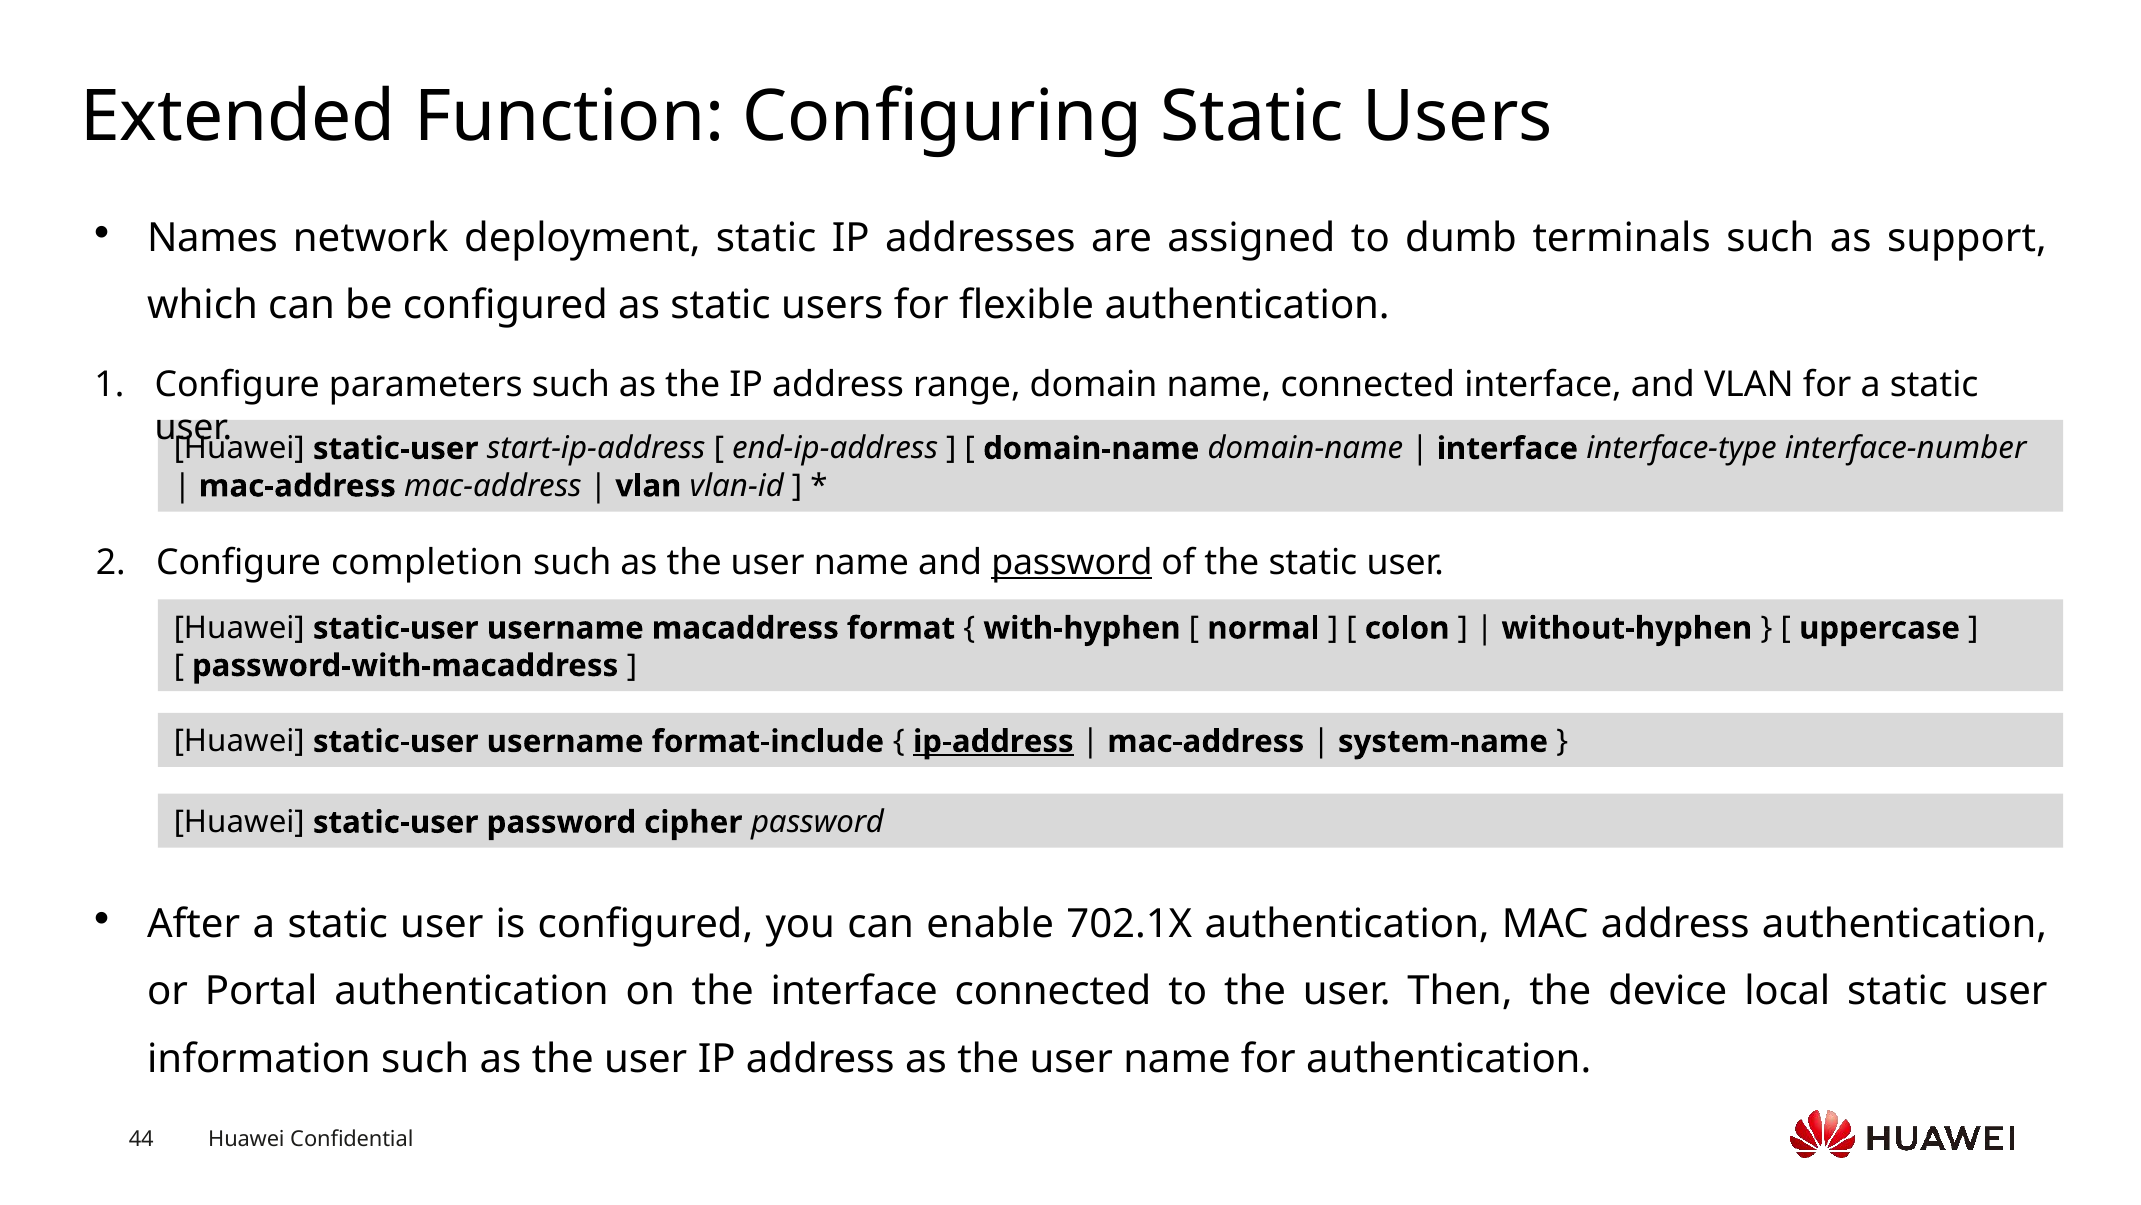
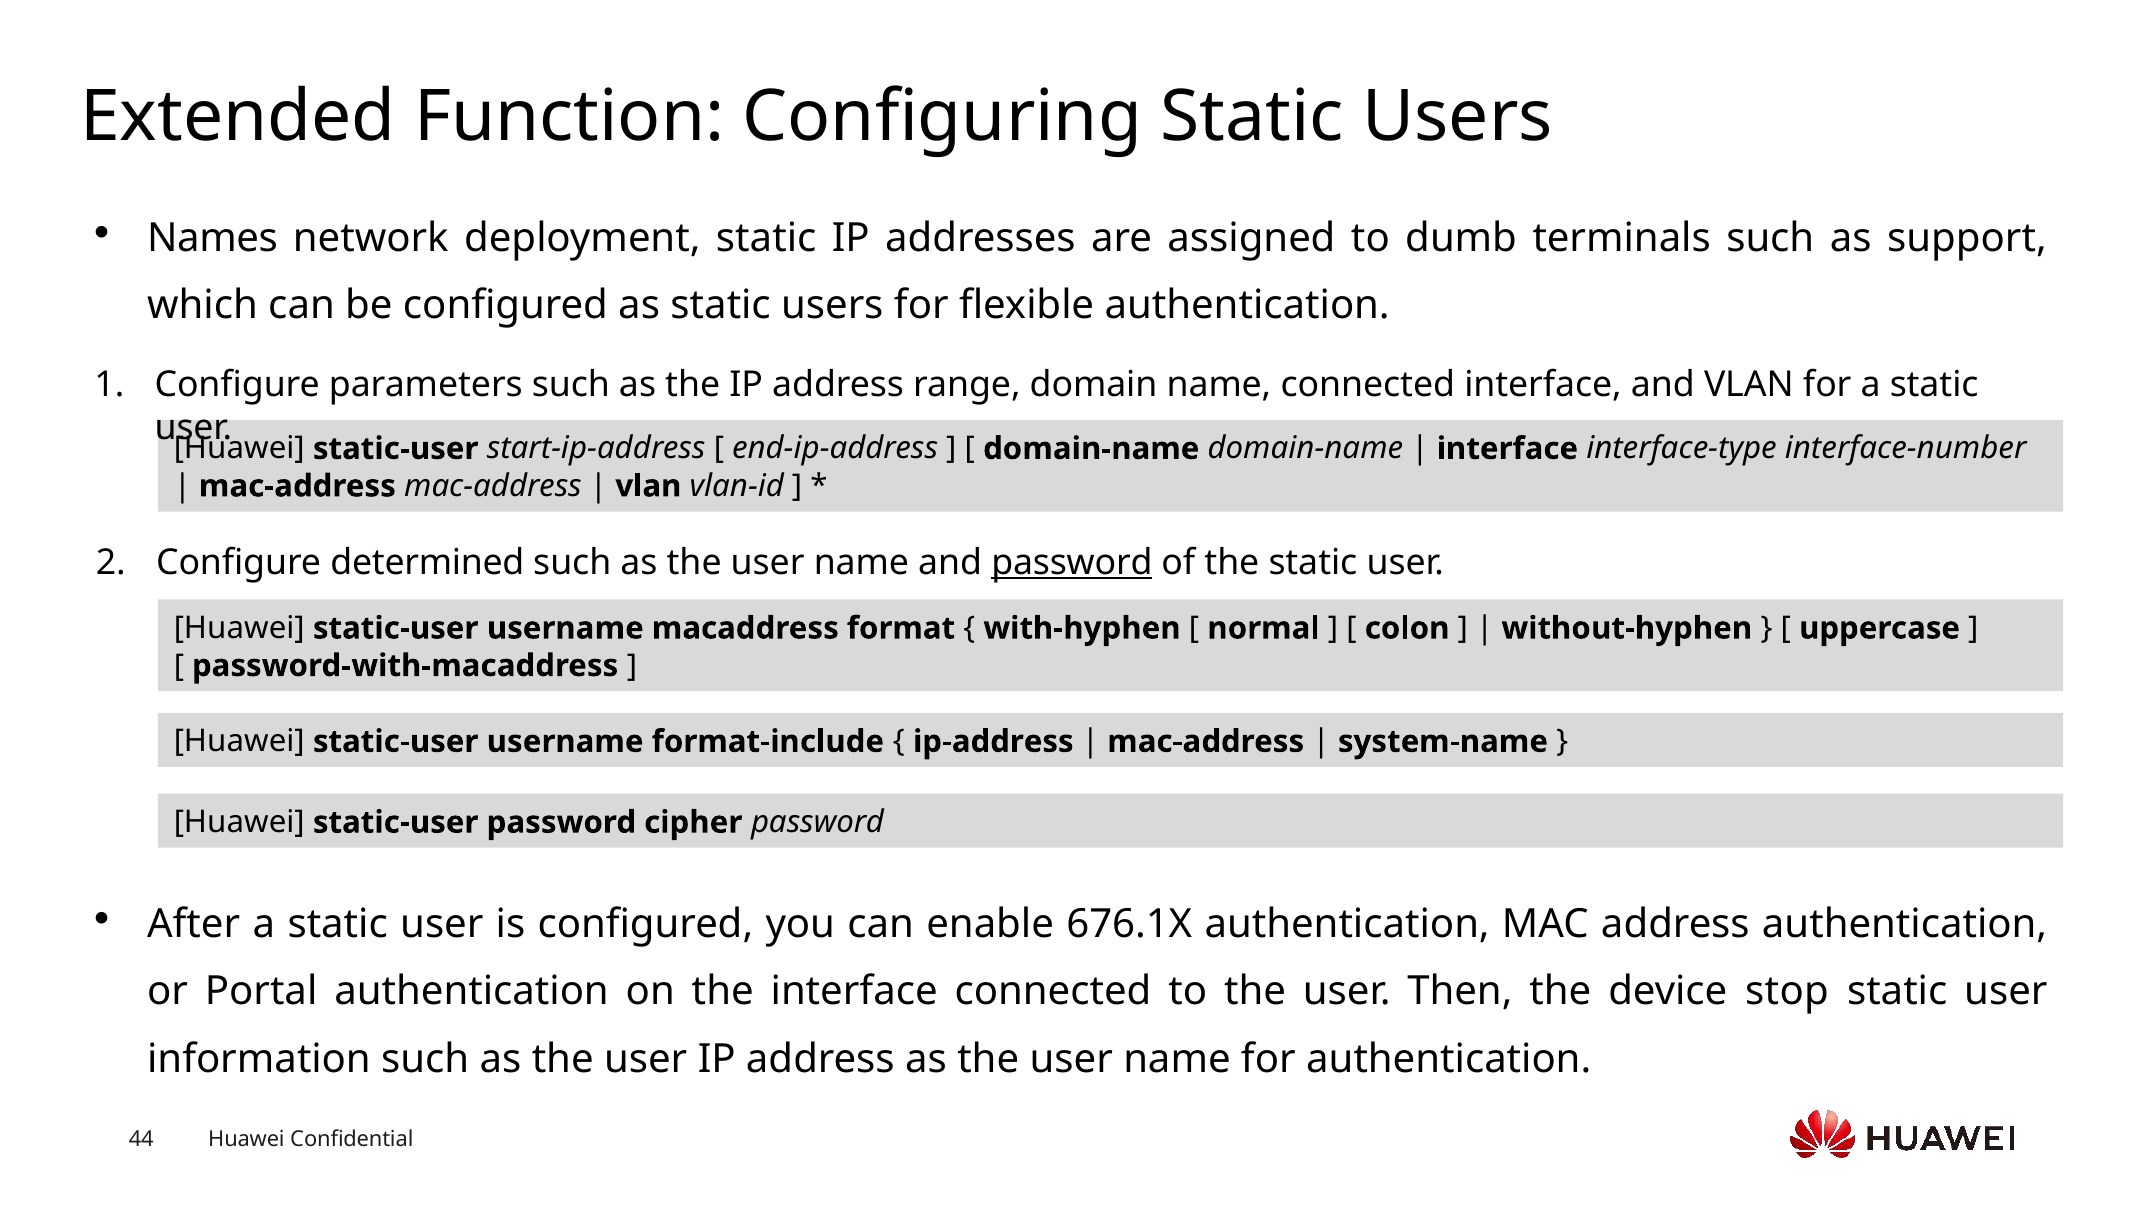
completion: completion -> determined
ip-address underline: present -> none
702.1X: 702.1X -> 676.1X
local: local -> stop
